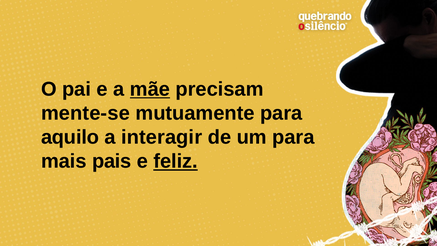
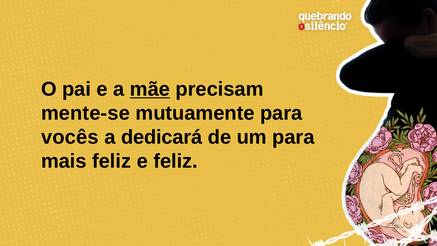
aquilo: aquilo -> vocês
interagir: interagir -> dedicará
mais pais: pais -> feliz
feliz at (176, 161) underline: present -> none
